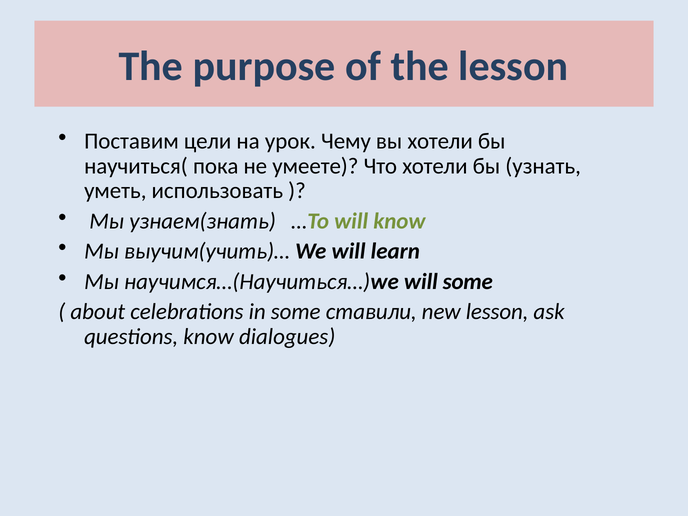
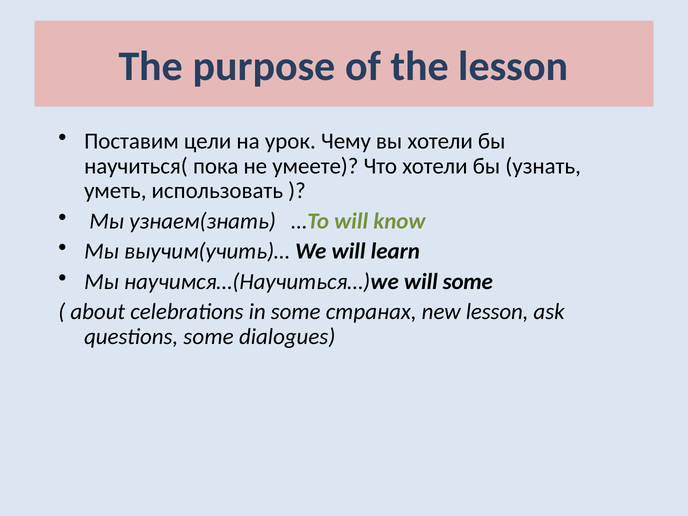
ставили: ставили -> странах
questions know: know -> some
